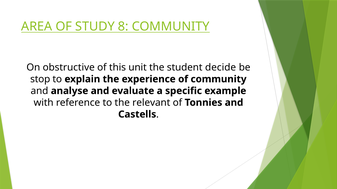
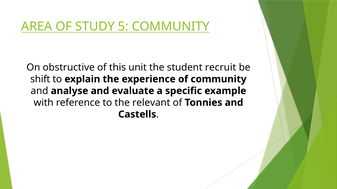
8: 8 -> 5
decide: decide -> recruit
stop: stop -> shift
